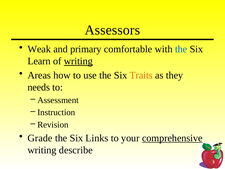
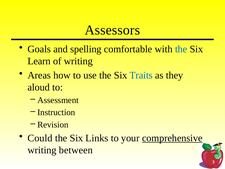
Weak: Weak -> Goals
primary: primary -> spelling
writing at (78, 61) underline: present -> none
Traits colour: orange -> blue
needs: needs -> aloud
Grade: Grade -> Could
describe: describe -> between
